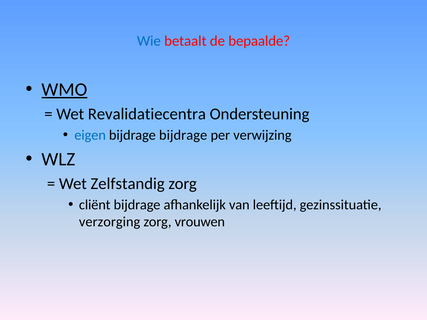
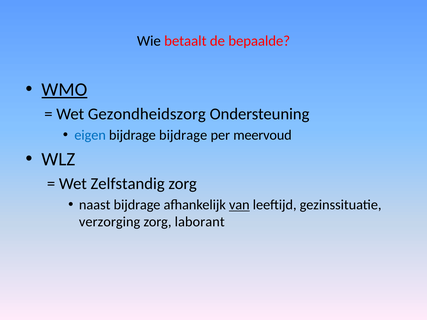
Wie colour: blue -> black
Revalidatiecentra: Revalidatiecentra -> Gezondheidszorg
verwijzing: verwijzing -> meervoud
cliënt: cliënt -> naast
van underline: none -> present
vrouwen: vrouwen -> laborant
